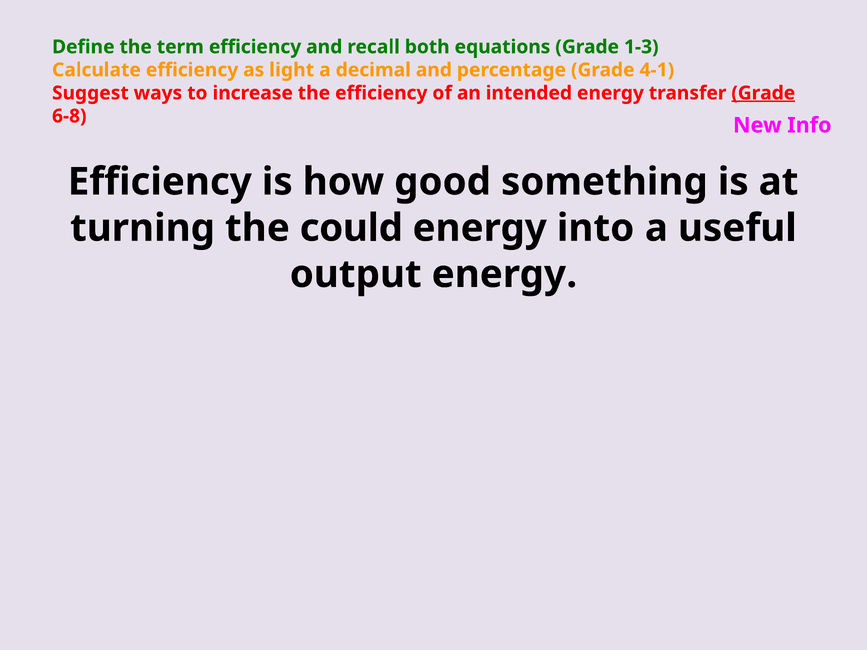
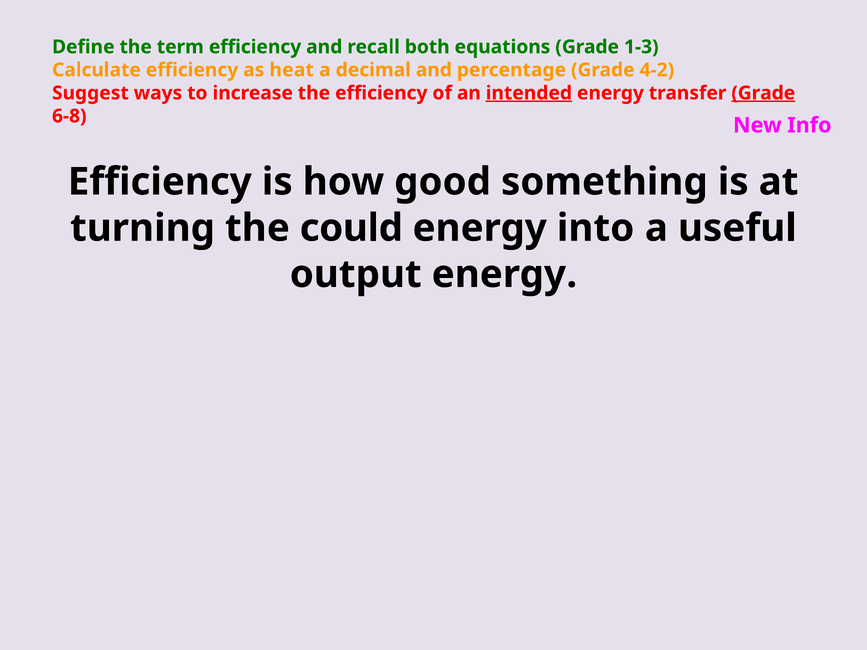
light: light -> heat
4-1: 4-1 -> 4-2
intended underline: none -> present
